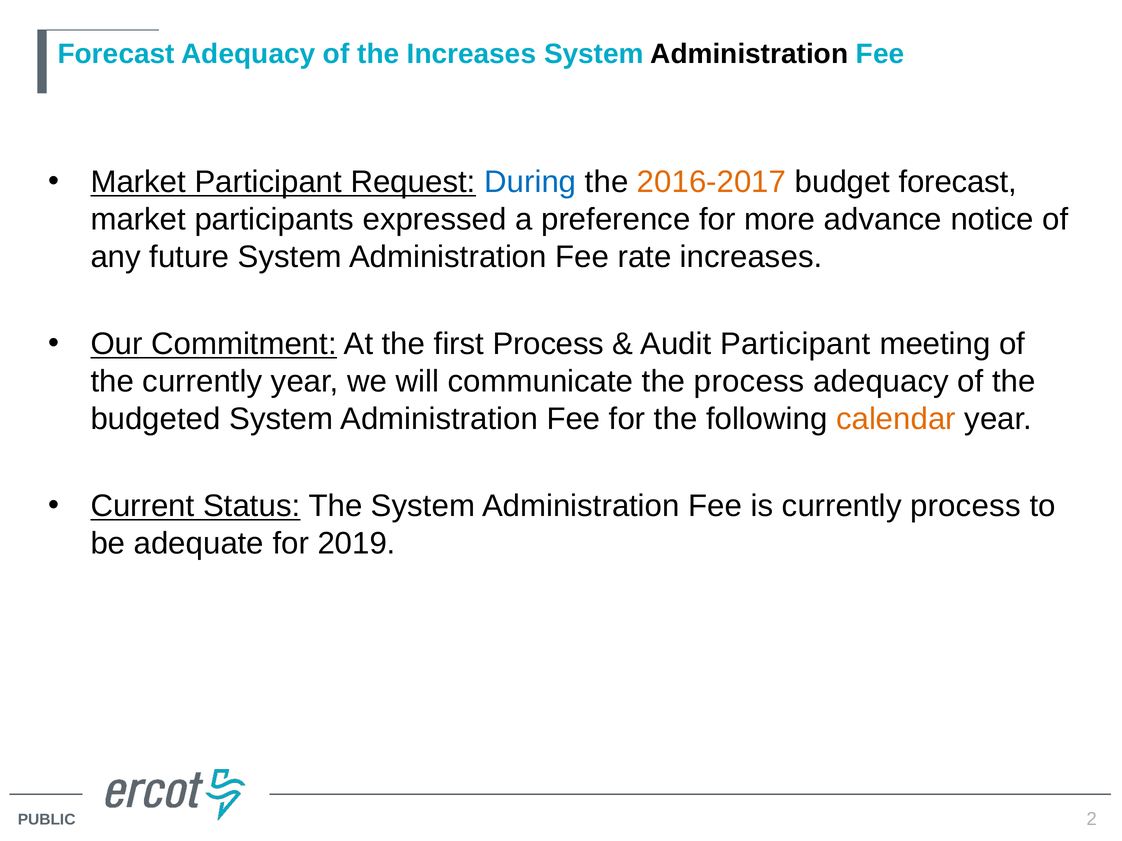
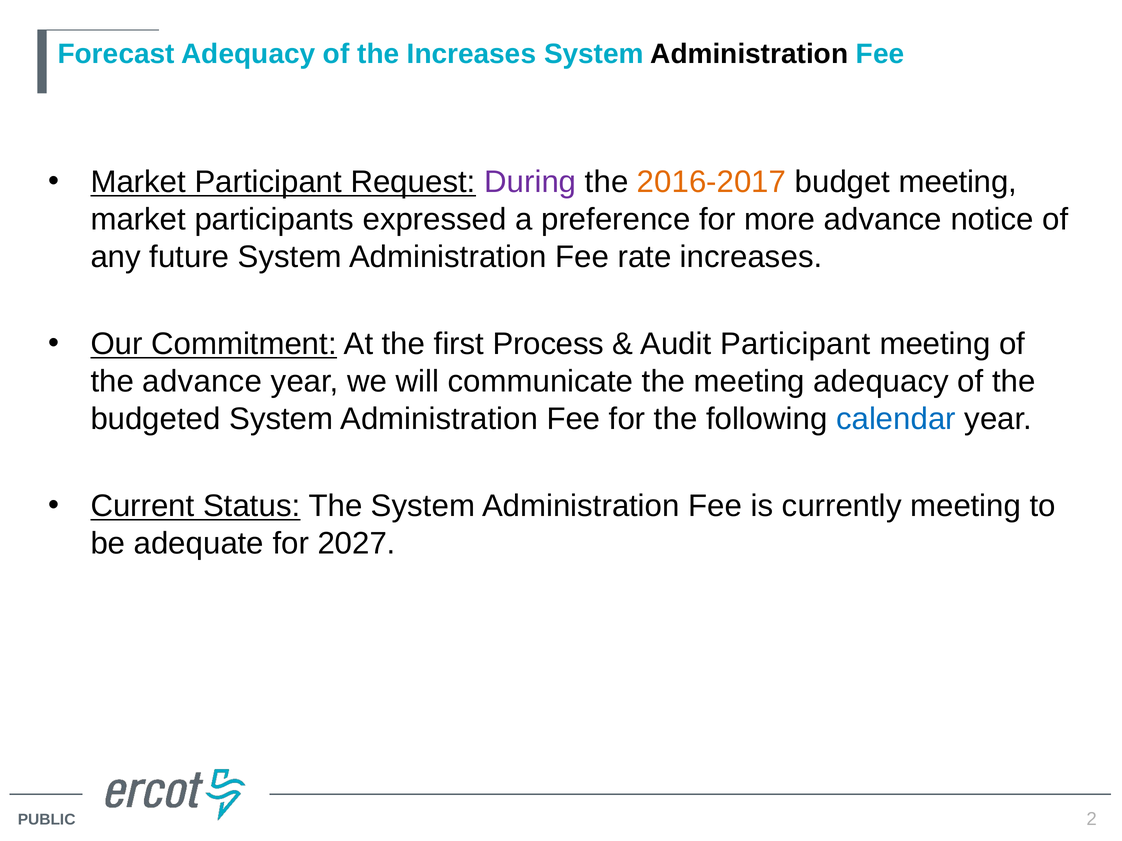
During colour: blue -> purple
budget forecast: forecast -> meeting
the currently: currently -> advance
the process: process -> meeting
calendar colour: orange -> blue
currently process: process -> meeting
2019: 2019 -> 2027
